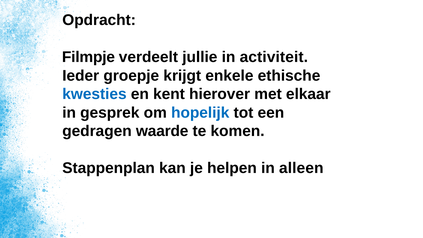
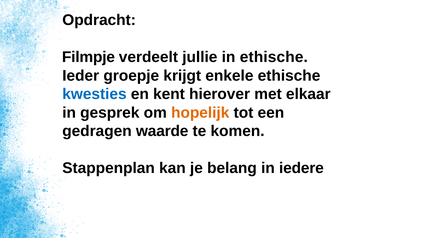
in activiteit: activiteit -> ethische
hopelijk colour: blue -> orange
helpen: helpen -> belang
alleen: alleen -> iedere
